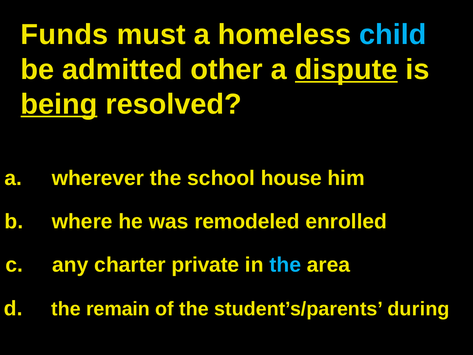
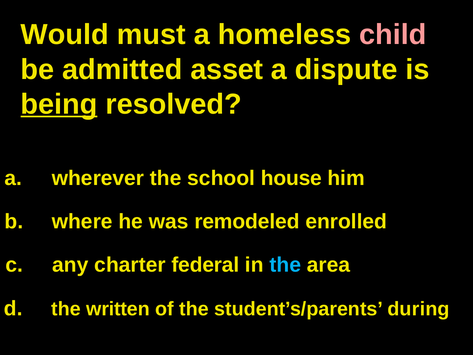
Funds: Funds -> Would
child colour: light blue -> pink
other: other -> asset
dispute underline: present -> none
private: private -> federal
remain: remain -> written
